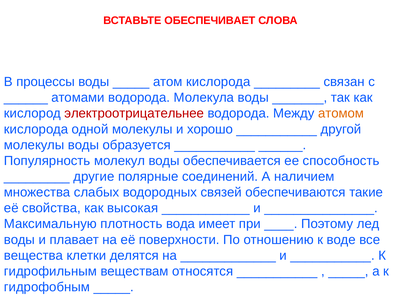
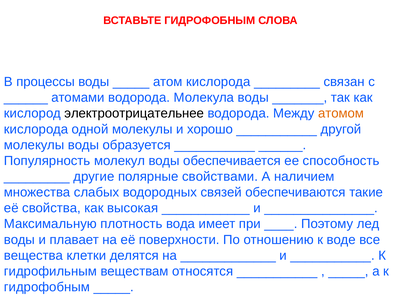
ВСТАВЬТЕ ОБЕСПЕЧИВАЕТ: ОБЕСПЕЧИВАЕТ -> ГИДРОФОБНЫМ
электроотрицательнее colour: red -> black
соединений: соединений -> свойствами
